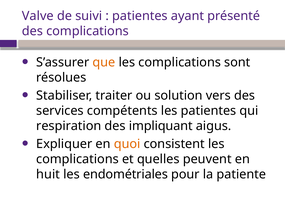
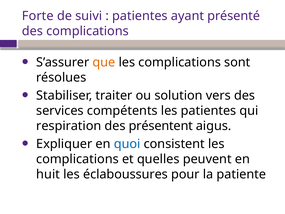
Valve: Valve -> Forte
impliquant: impliquant -> présentent
quoi colour: orange -> blue
endométriales: endométriales -> éclaboussures
